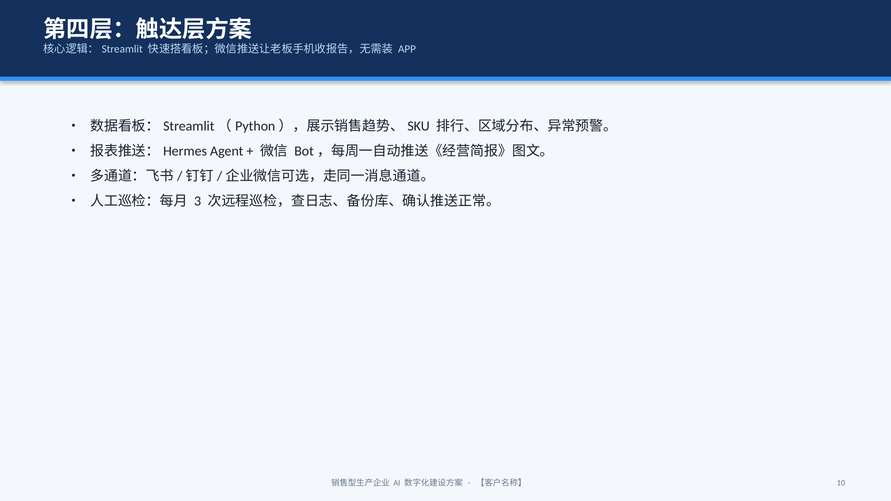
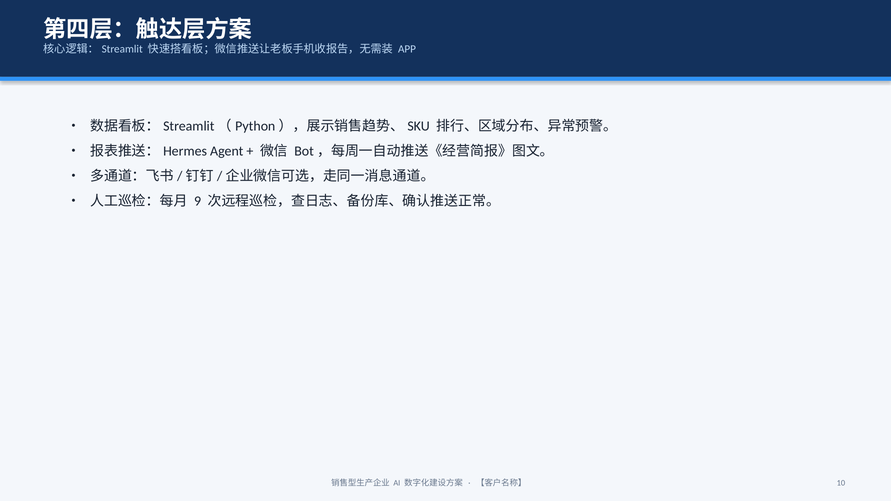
3: 3 -> 9
